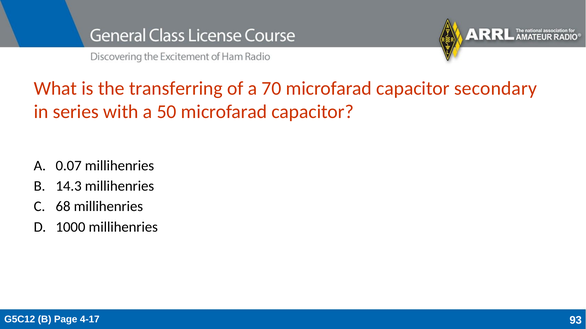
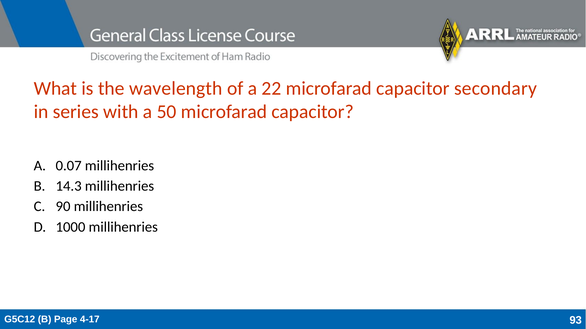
transferring: transferring -> wavelength
70: 70 -> 22
68: 68 -> 90
